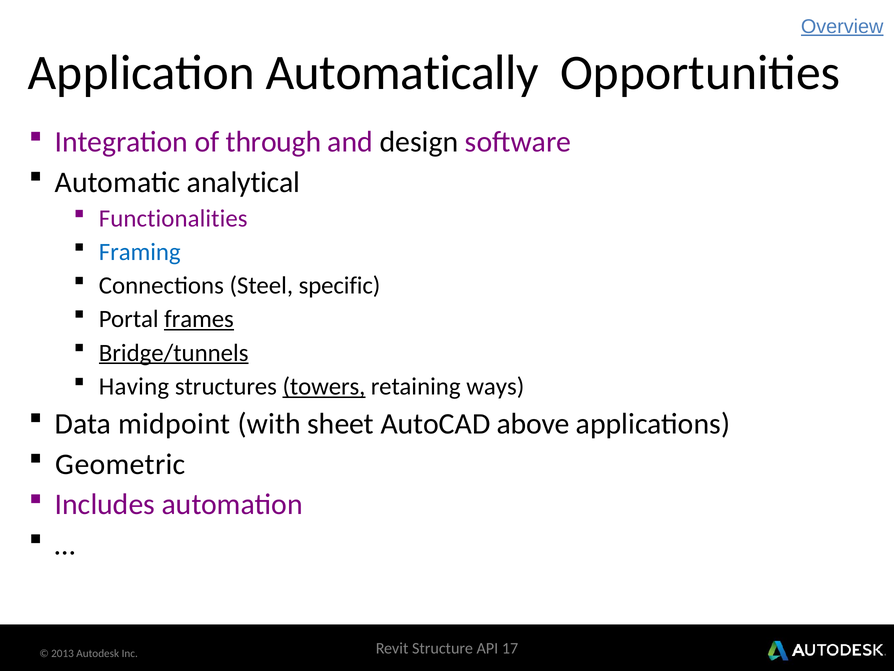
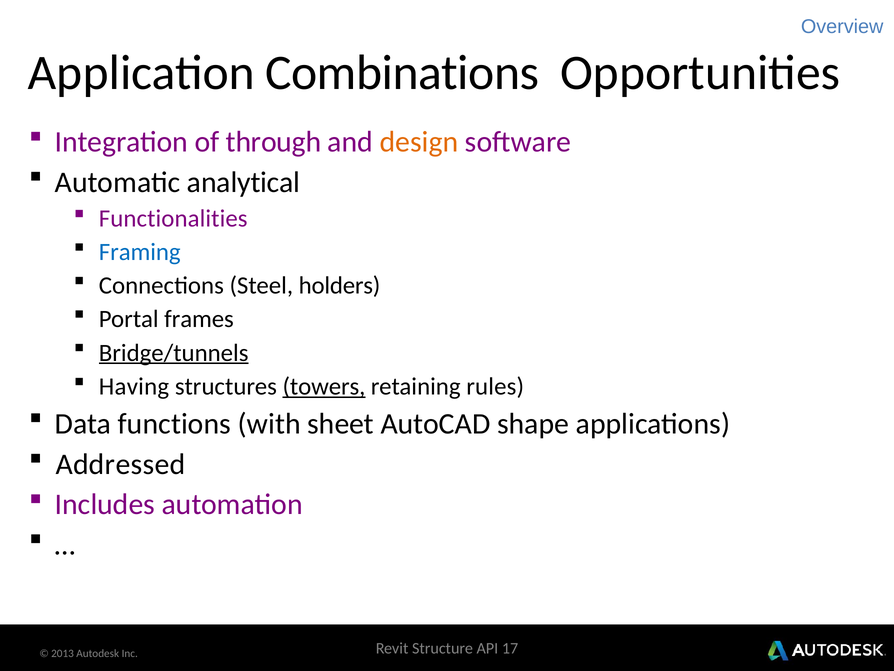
Overview underline: present -> none
Automatically: Automatically -> Combinations
design colour: black -> orange
specific: specific -> holders
frames underline: present -> none
ways: ways -> rules
midpoint: midpoint -> functions
above: above -> shape
Geometric: Geometric -> Addressed
